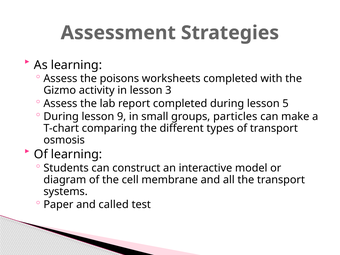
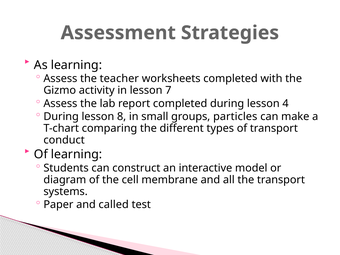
poisons: poisons -> teacher
3: 3 -> 7
5: 5 -> 4
9: 9 -> 8
osmosis: osmosis -> conduct
